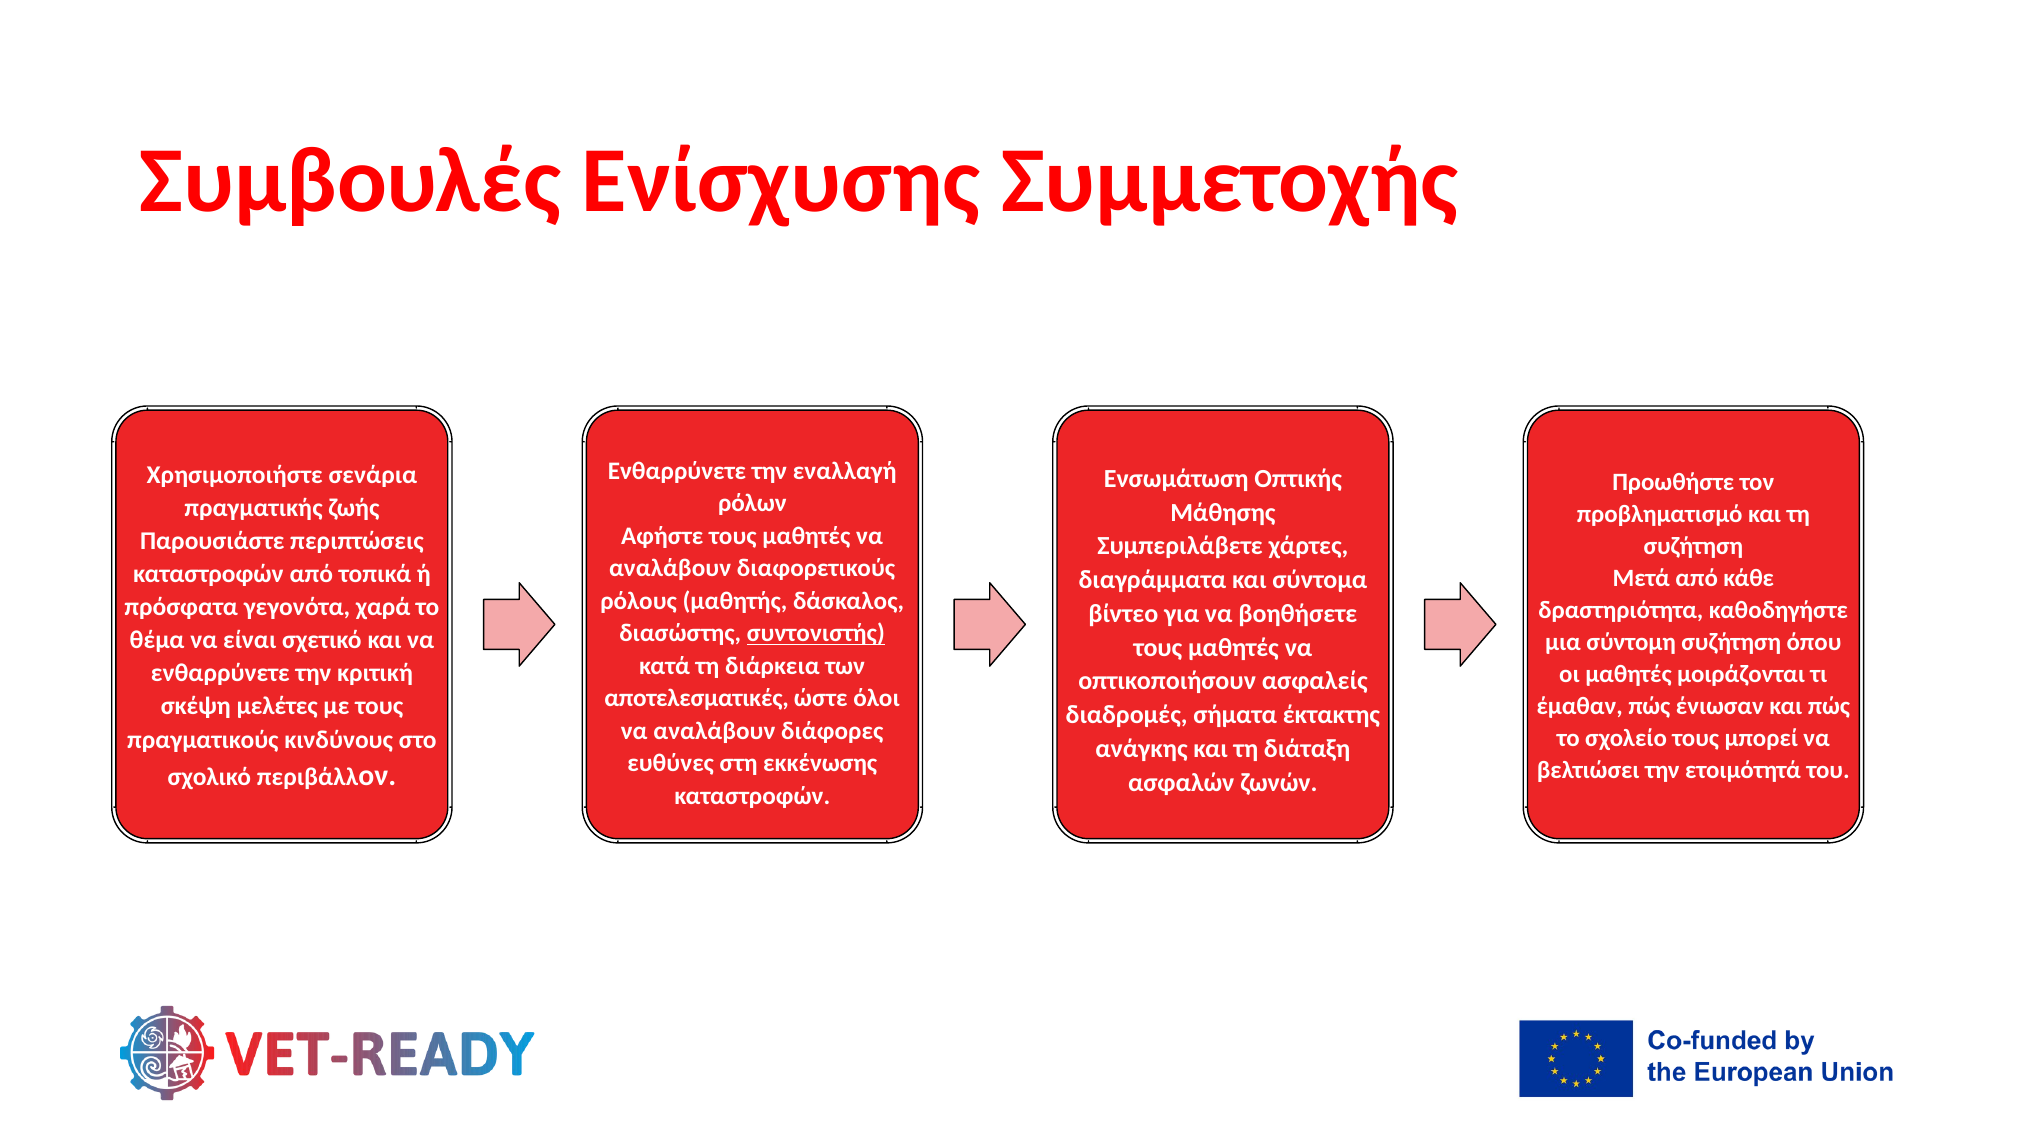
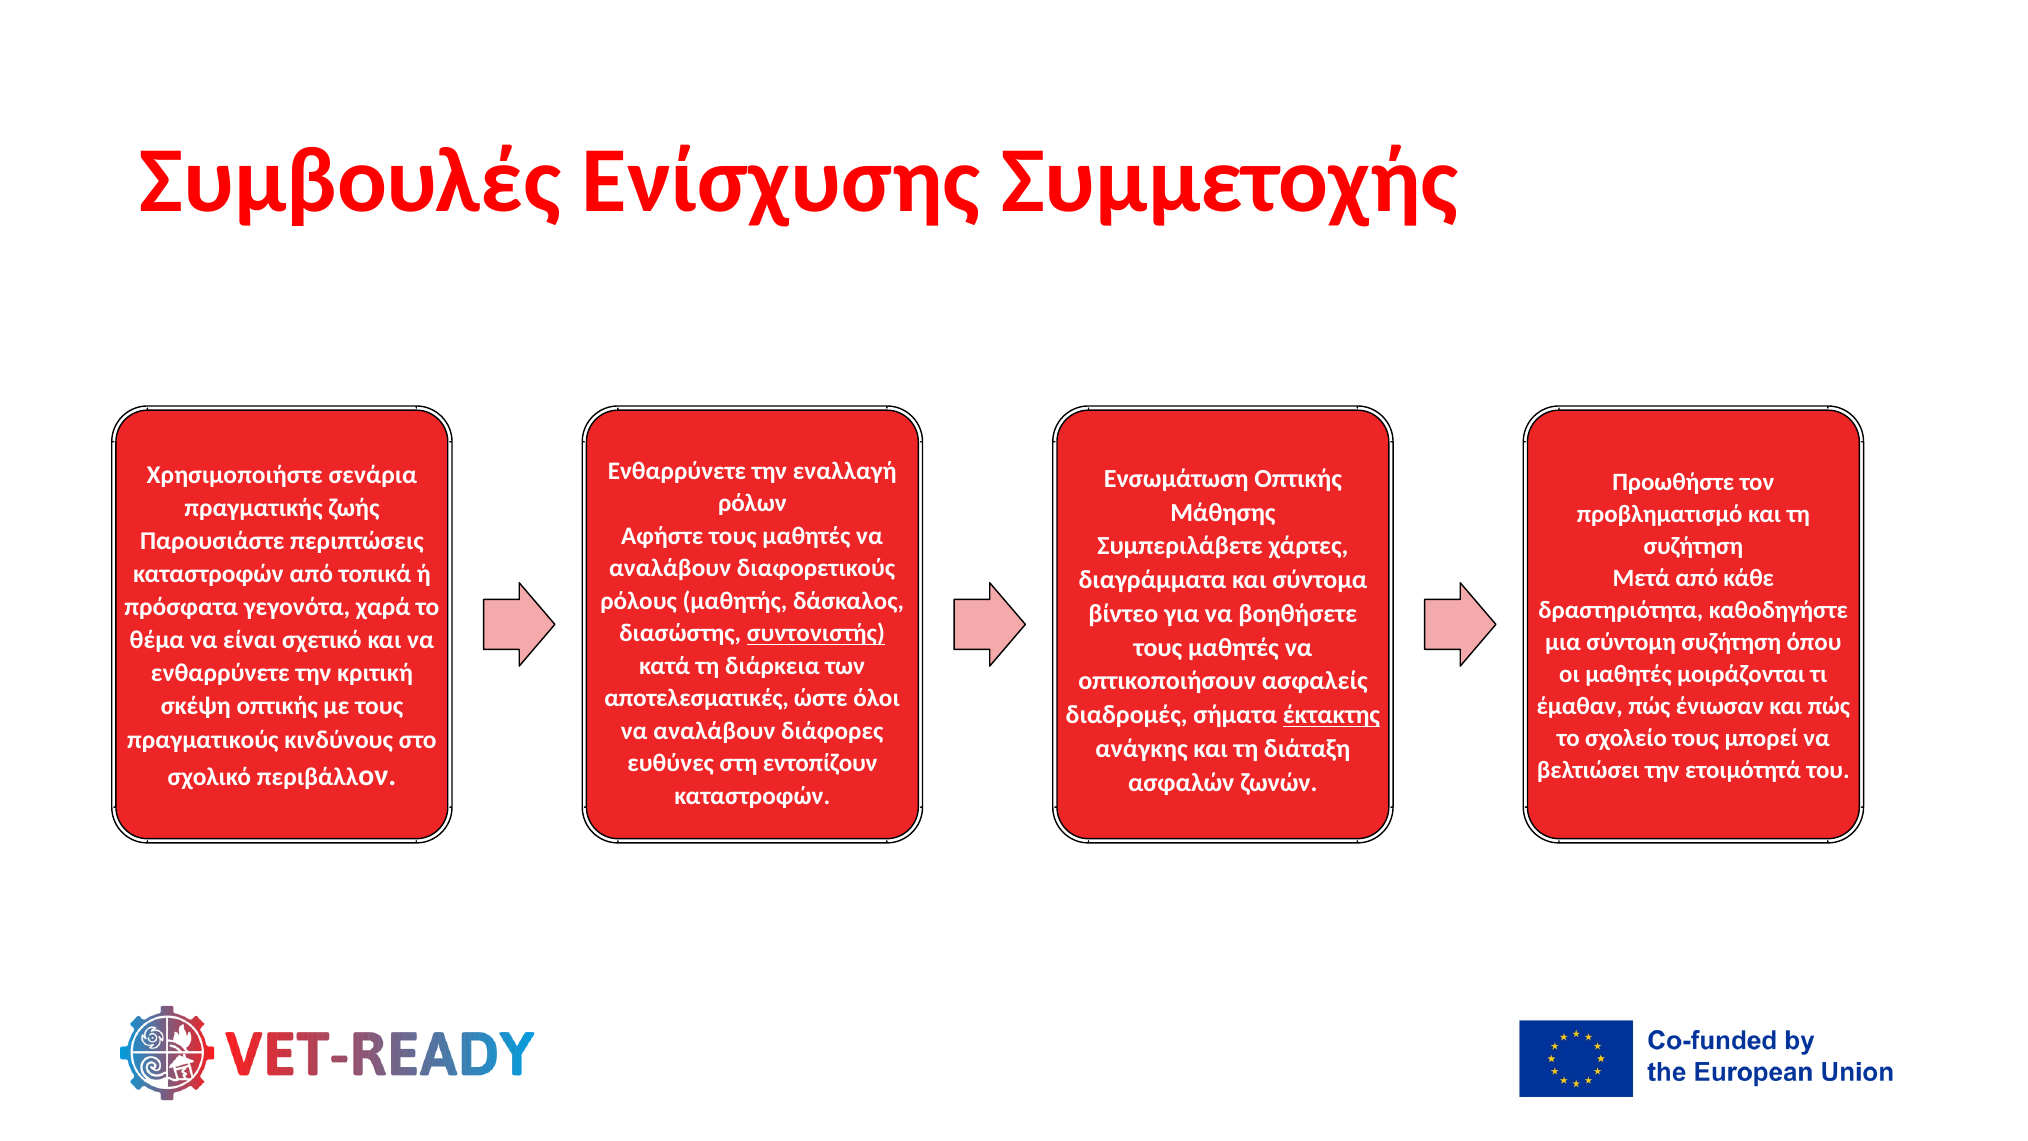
σκέψη μελέτες: μελέτες -> οπτικής
έκτακτης underline: none -> present
εκκένωσης: εκκένωσης -> εντοπίζουν
